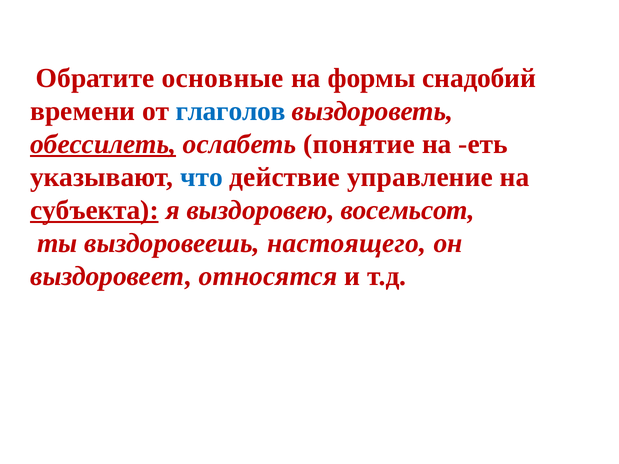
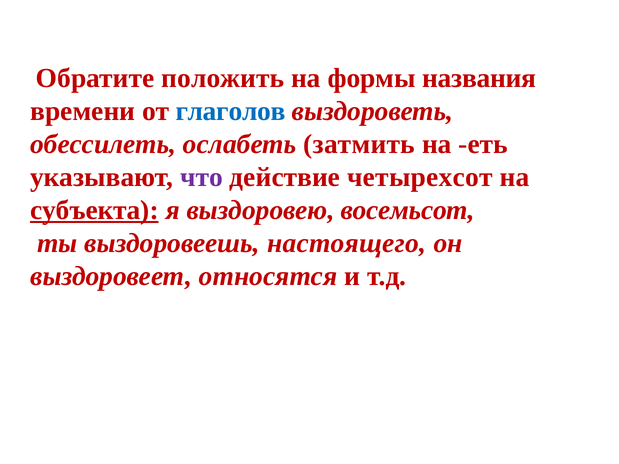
основные: основные -> положить
снадобий: снадобий -> названия
обессилеть underline: present -> none
понятие: понятие -> затмить
что colour: blue -> purple
управление: управление -> четырехсот
